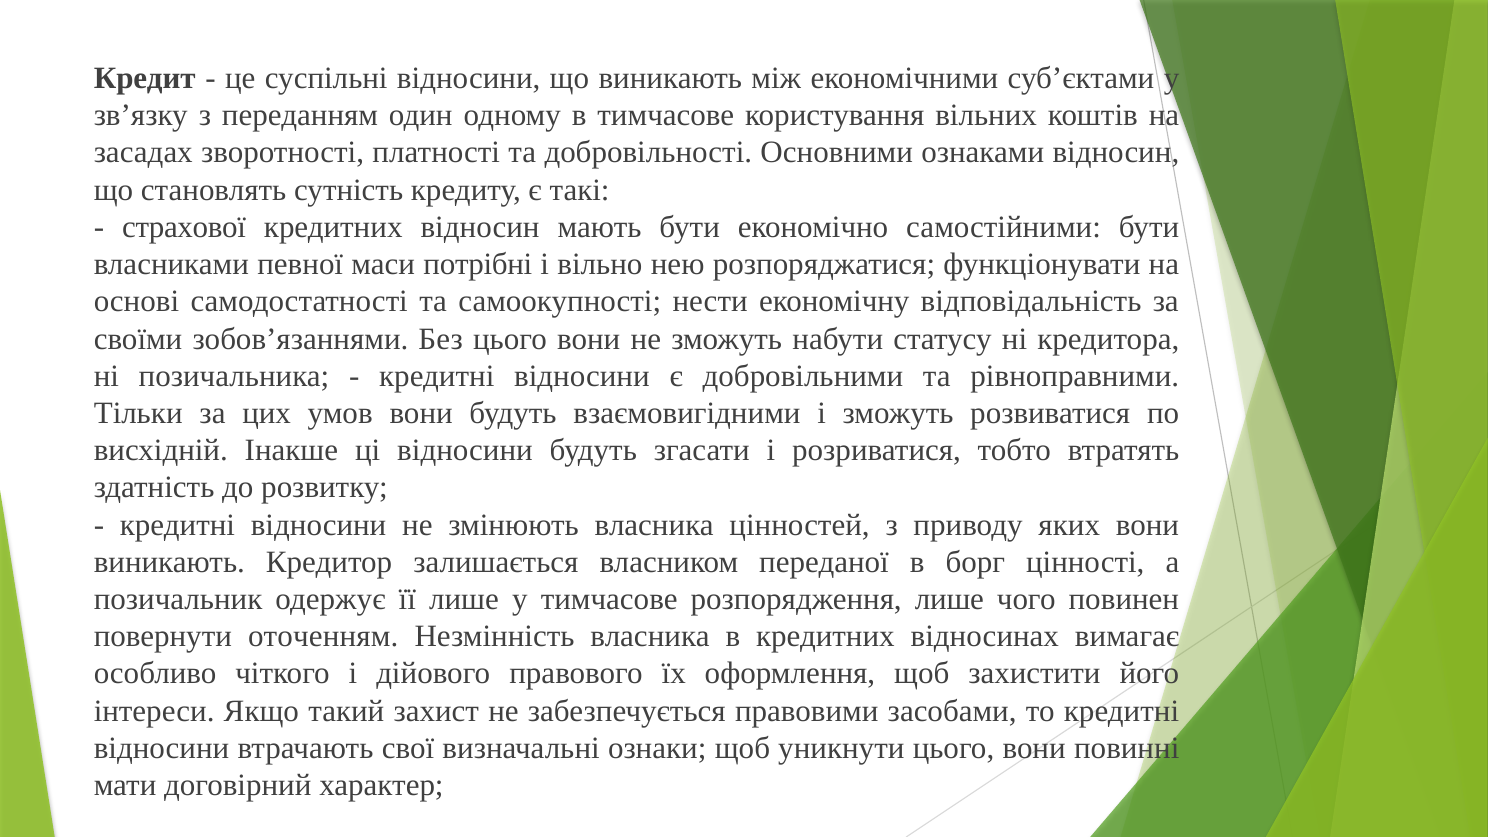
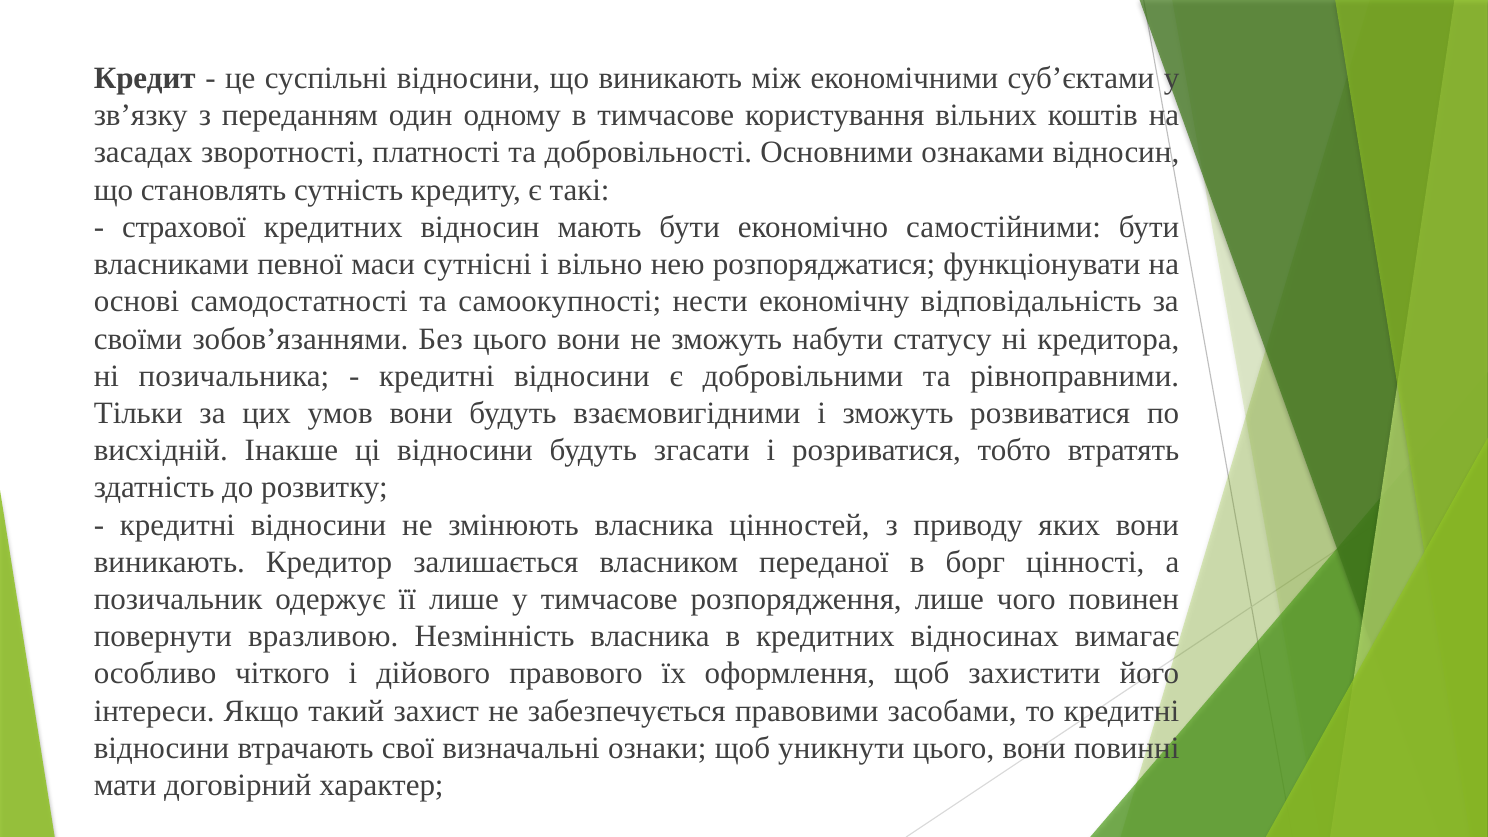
потрібні: потрібні -> сутнісні
оточенням: оточенням -> вразливою
